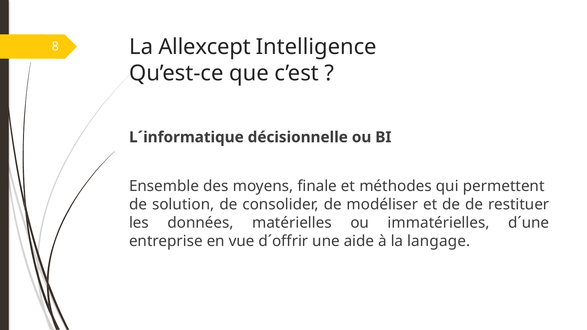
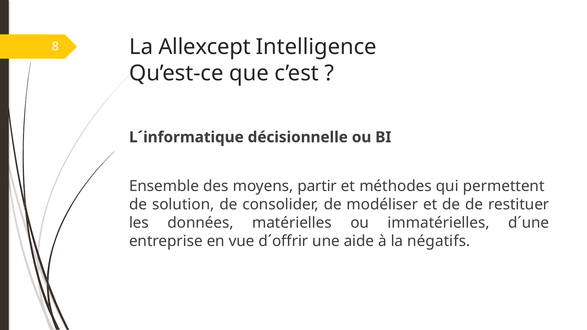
finale: finale -> partir
langage: langage -> négatifs
